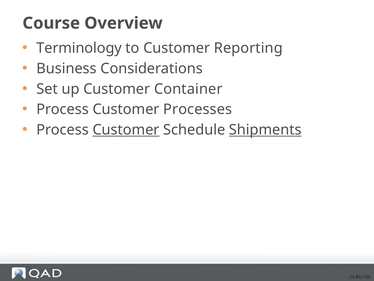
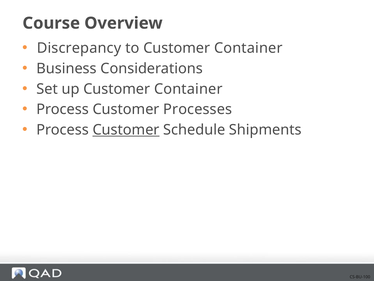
Terminology: Terminology -> Discrepancy
to Customer Reporting: Reporting -> Container
Shipments underline: present -> none
